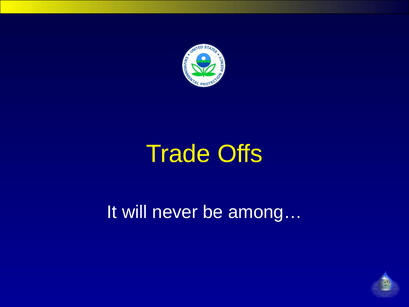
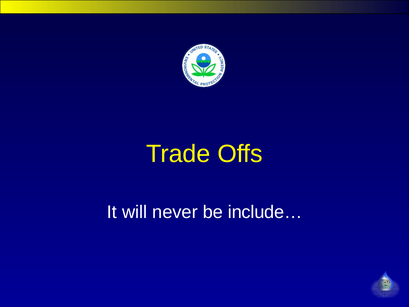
among…: among… -> include…
